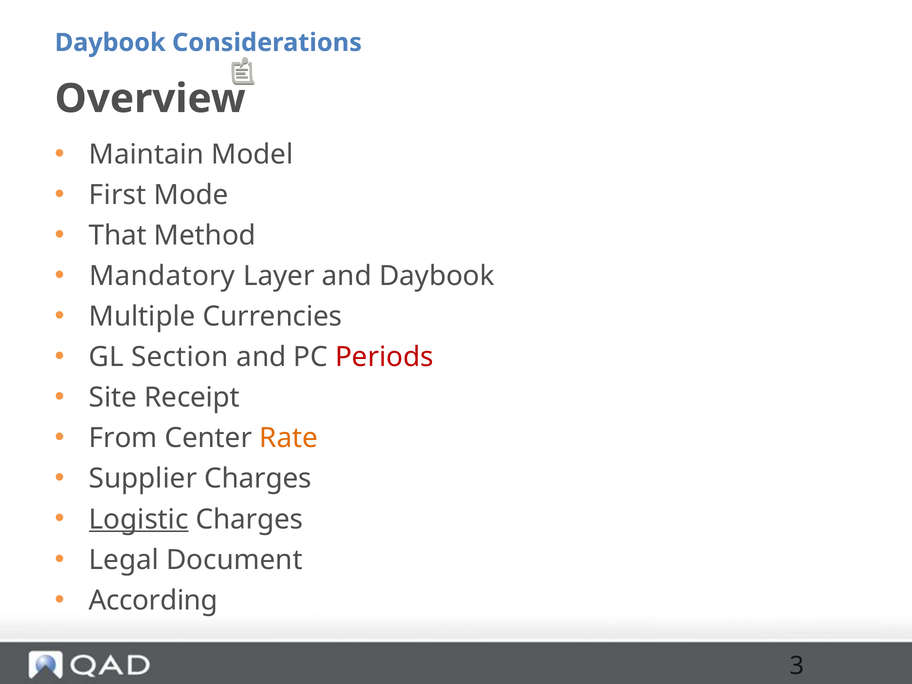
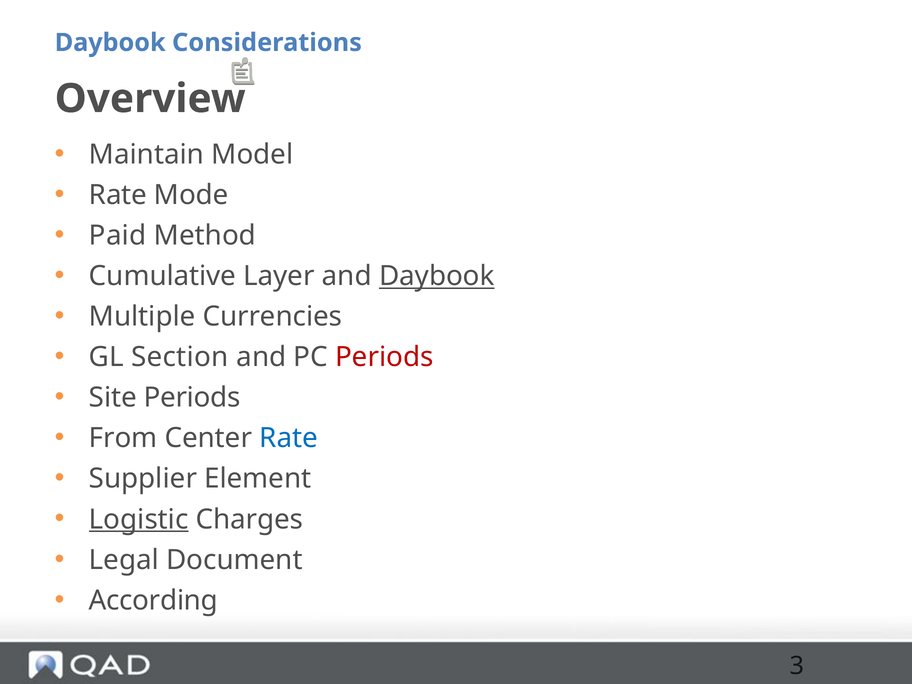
First at (118, 195): First -> Rate
That: That -> Paid
Mandatory: Mandatory -> Cumulative
Daybook at (437, 276) underline: none -> present
Site Receipt: Receipt -> Periods
Rate at (289, 438) colour: orange -> blue
Supplier Charges: Charges -> Element
